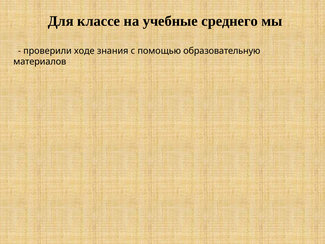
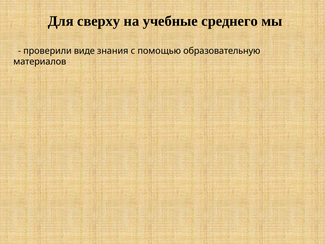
классе: классе -> сверху
ходе: ходе -> виде
